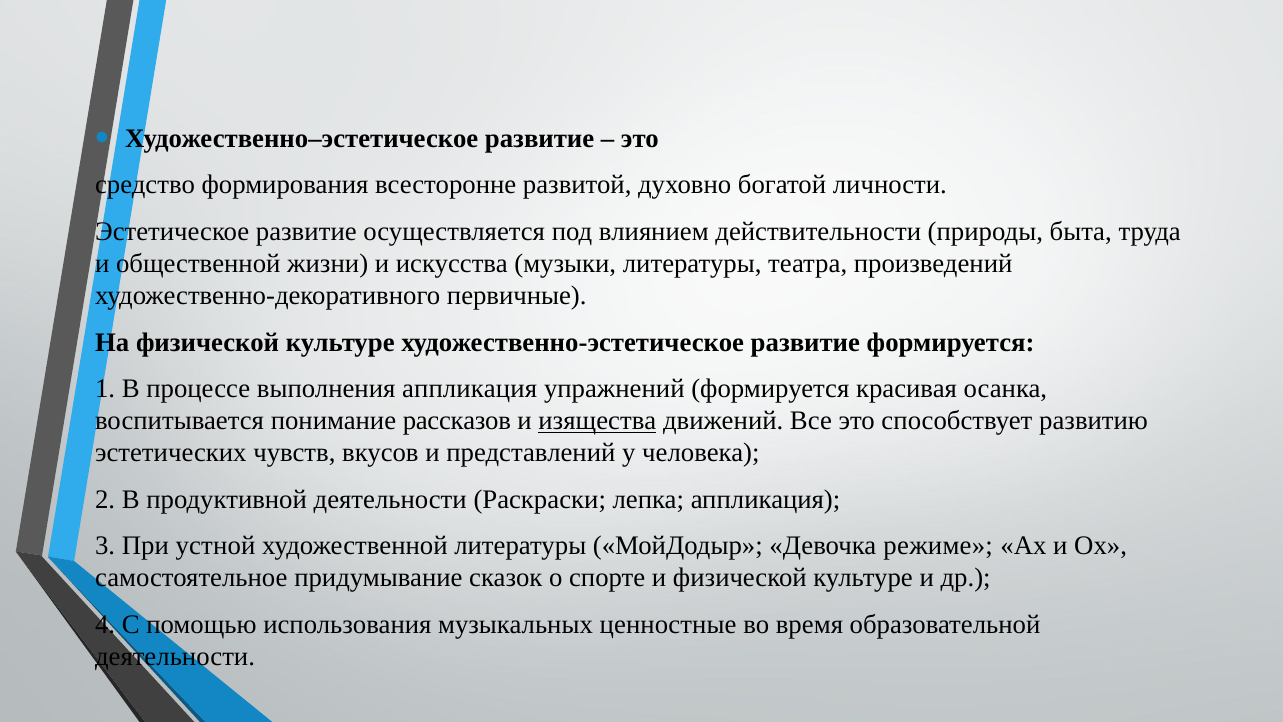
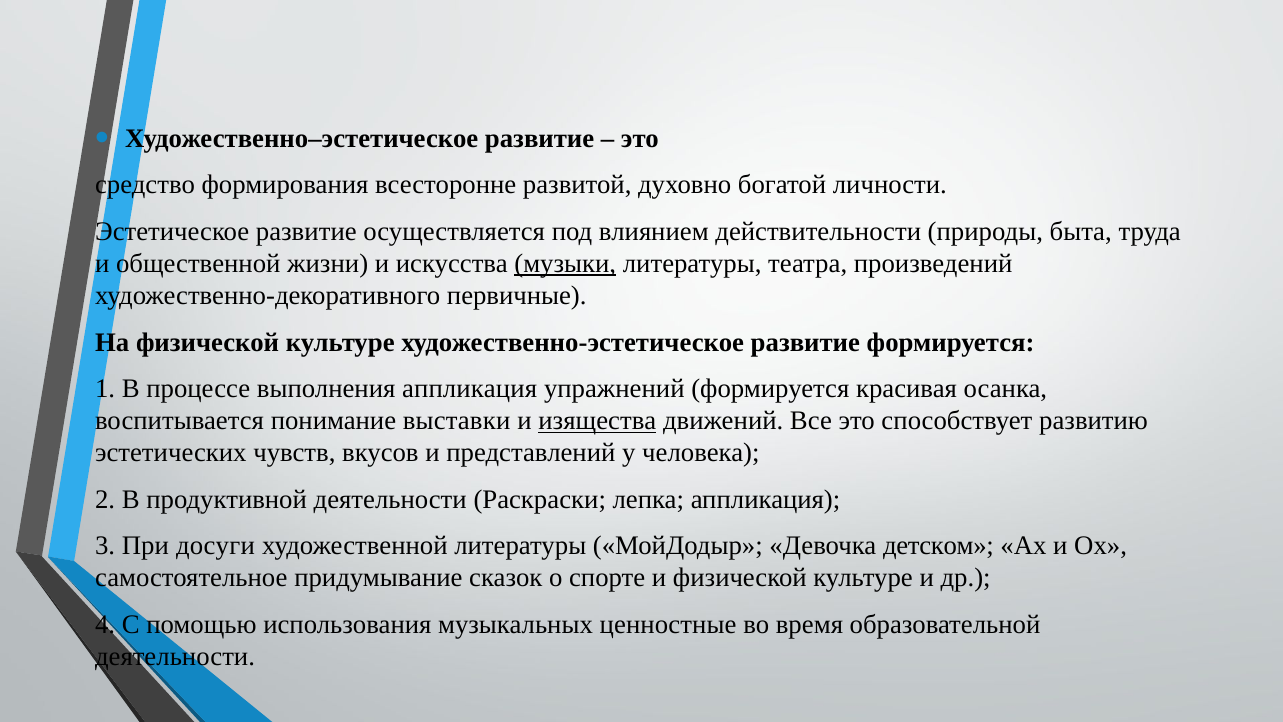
музыки underline: none -> present
рассказов: рассказов -> выставки
устной: устной -> досуги
режиме: режиме -> детском
